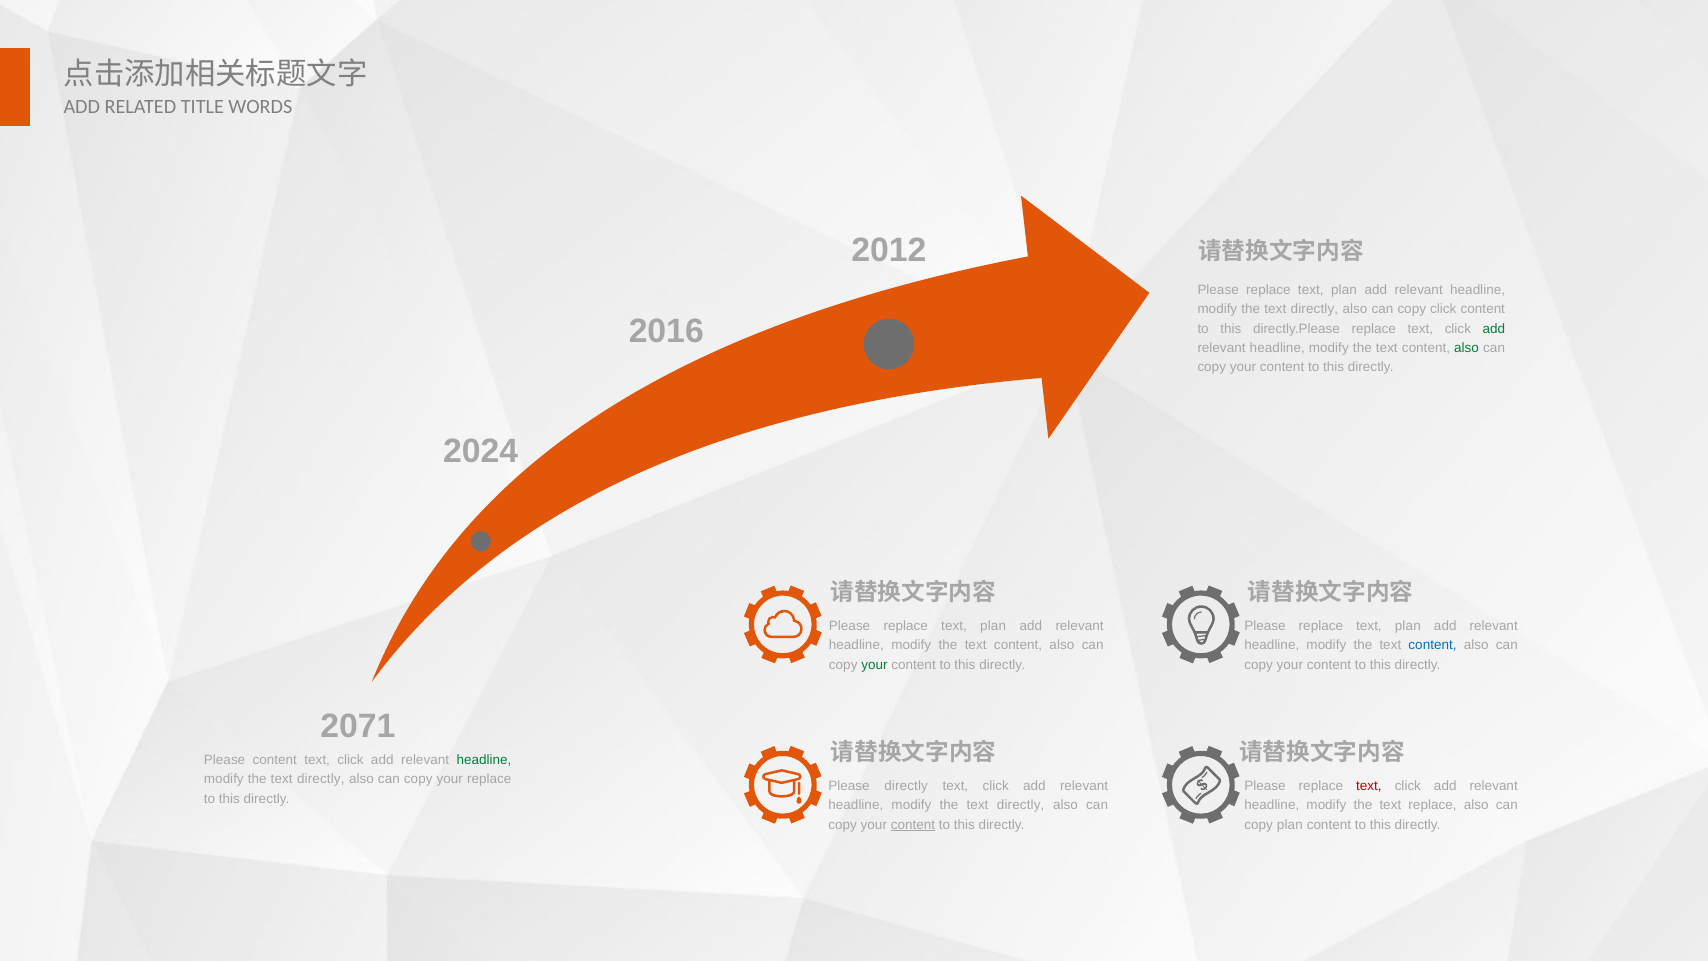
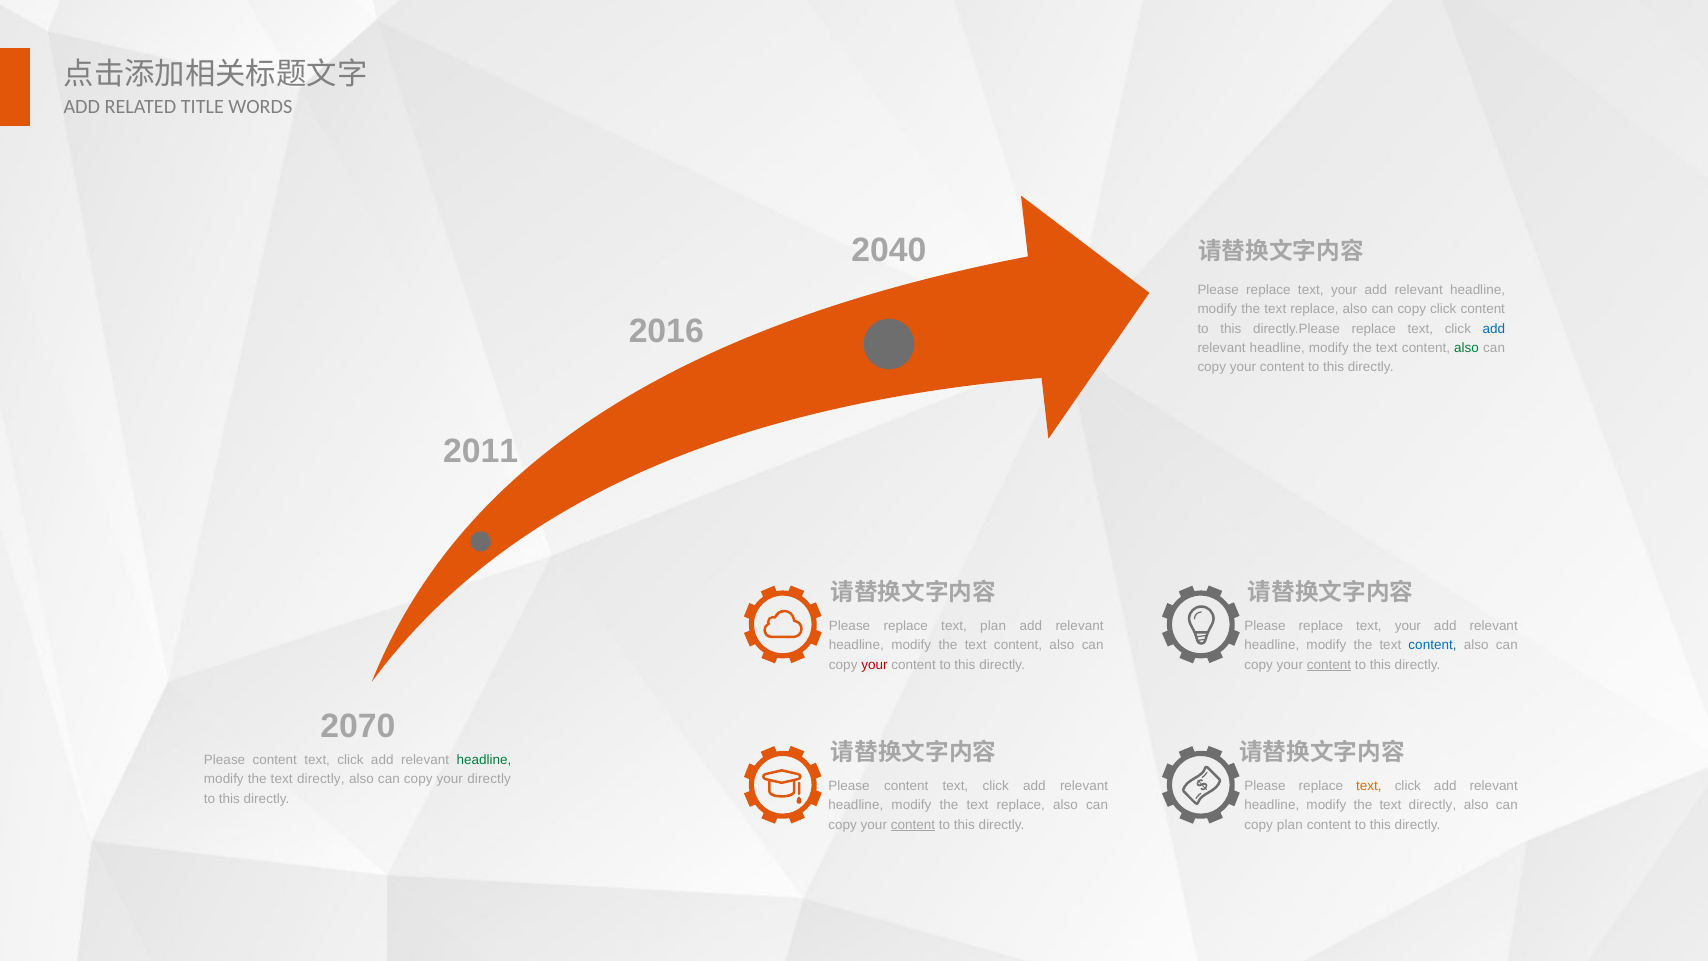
2012: 2012 -> 2040
plan at (1344, 290): plan -> your
directly at (1314, 309): directly -> replace
add at (1494, 329) colour: green -> blue
2024: 2024 -> 2011
plan at (1408, 626): plan -> your
your at (874, 665) colour: green -> red
content at (1329, 665) underline: none -> present
2071: 2071 -> 2070
your replace: replace -> directly
directly at (906, 786): directly -> content
text at (1369, 786) colour: red -> orange
directly at (1021, 805): directly -> replace
replace at (1433, 805): replace -> directly
